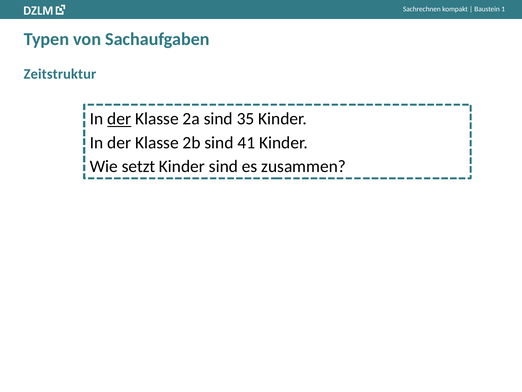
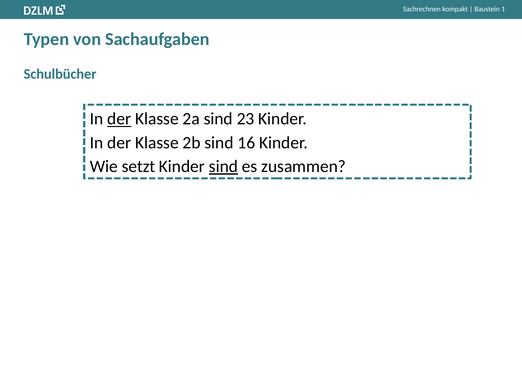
Zeitstruktur: Zeitstruktur -> Schulbücher
35: 35 -> 23
41: 41 -> 16
sind at (223, 166) underline: none -> present
